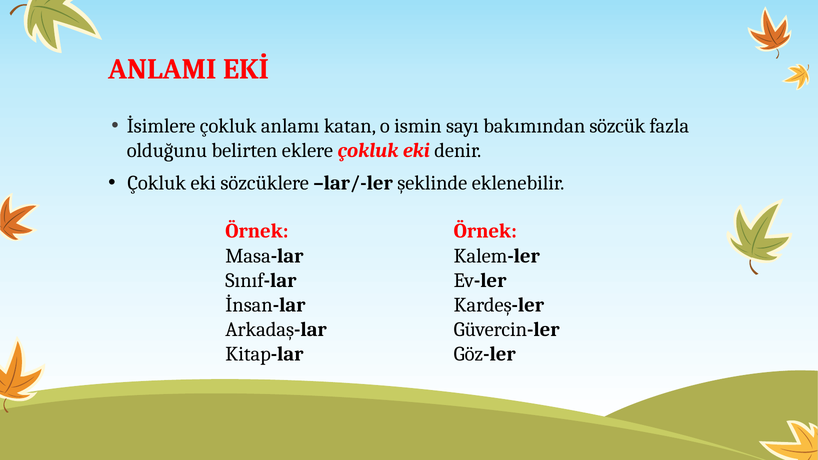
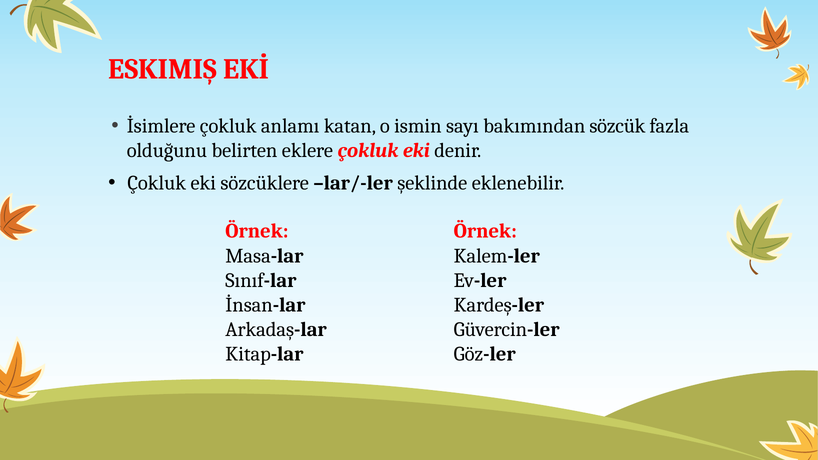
ANLAMI: ANLAMI -> ESKIMIŞ
